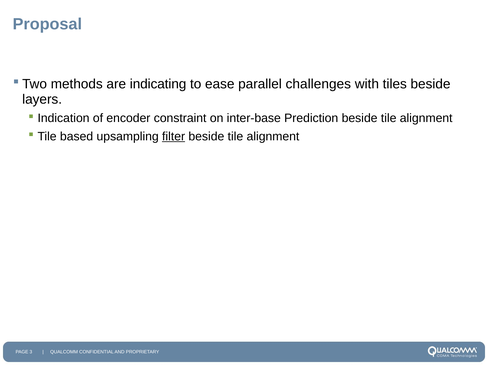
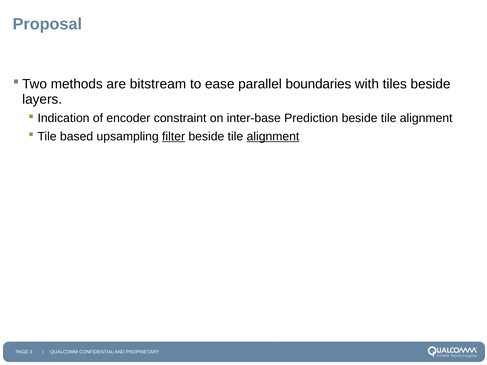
indicating: indicating -> bitstream
challenges: challenges -> boundaries
alignment at (273, 137) underline: none -> present
